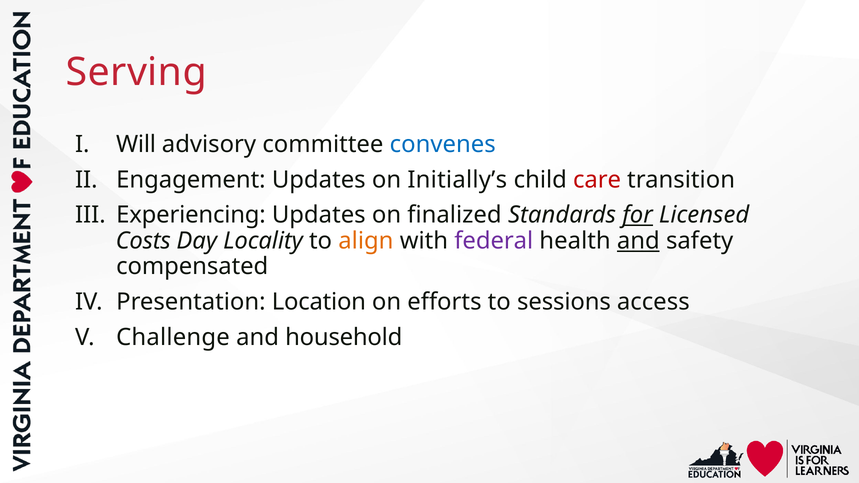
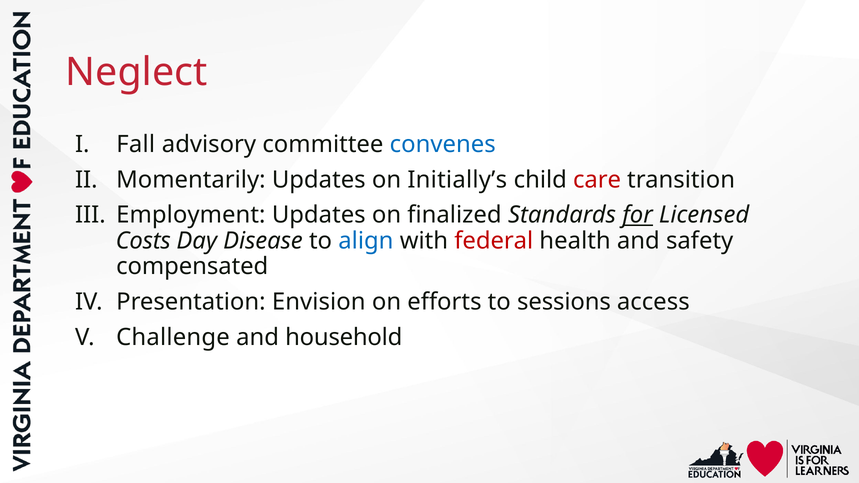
Serving: Serving -> Neglect
Will: Will -> Fall
Engagement: Engagement -> Momentarily
Experiencing: Experiencing -> Employment
Locality: Locality -> Disease
align colour: orange -> blue
federal colour: purple -> red
and at (638, 241) underline: present -> none
Location: Location -> Envision
